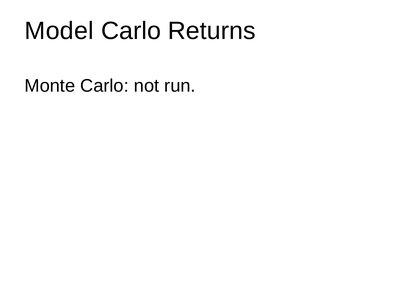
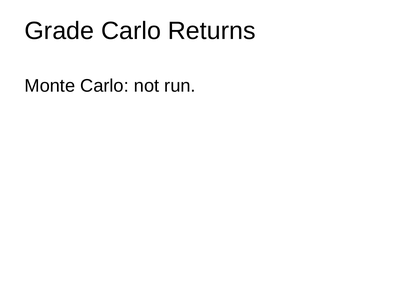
Model: Model -> Grade
